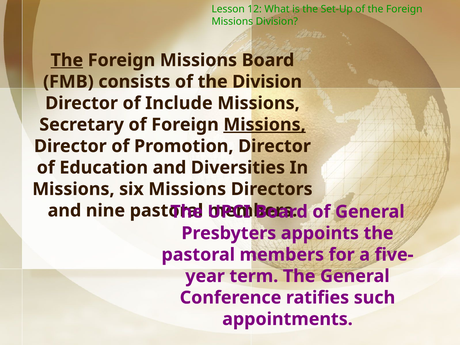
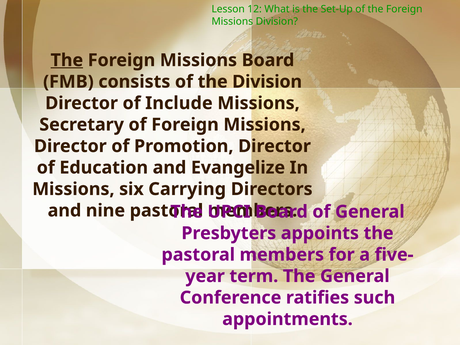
Missions at (265, 125) underline: present -> none
Diversities: Diversities -> Evangelize
six Missions: Missions -> Carrying
